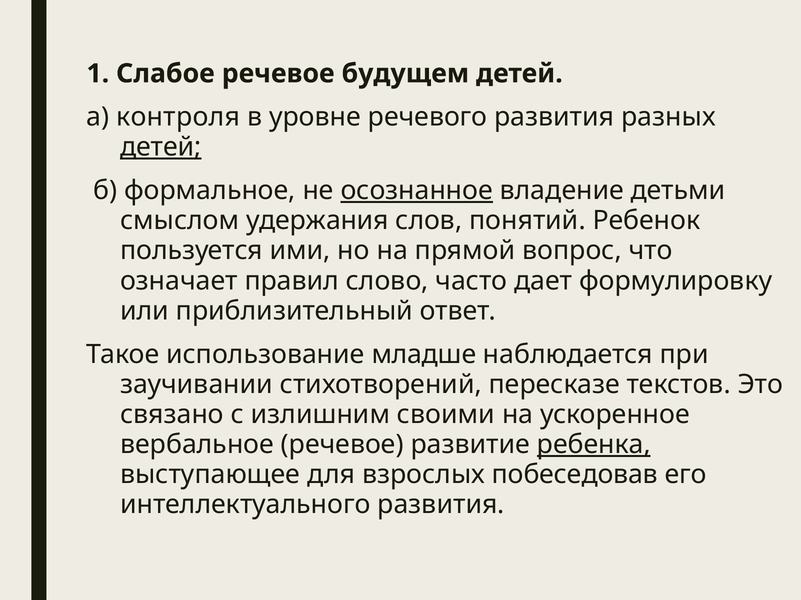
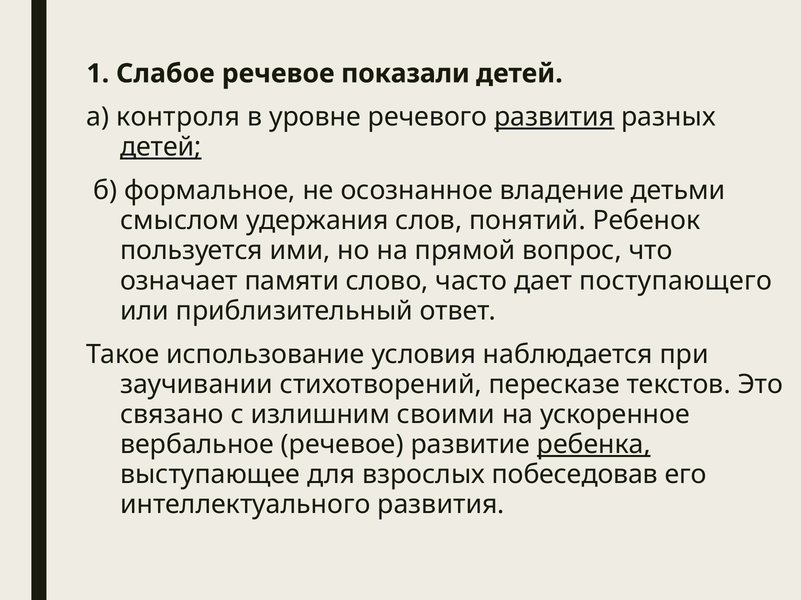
будущем: будущем -> показали
развития at (554, 117) underline: none -> present
осознанное underline: present -> none
правил: правил -> памяти
формулировку: формулировку -> поступающего
младше: младше -> условия
